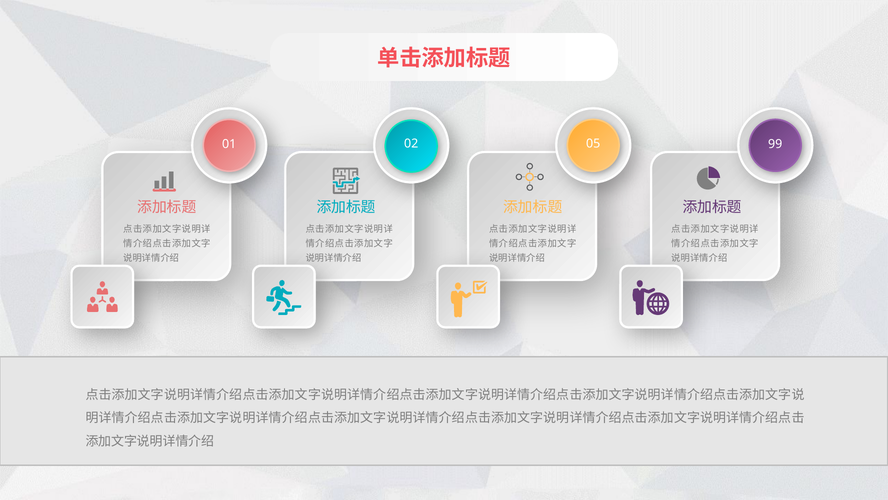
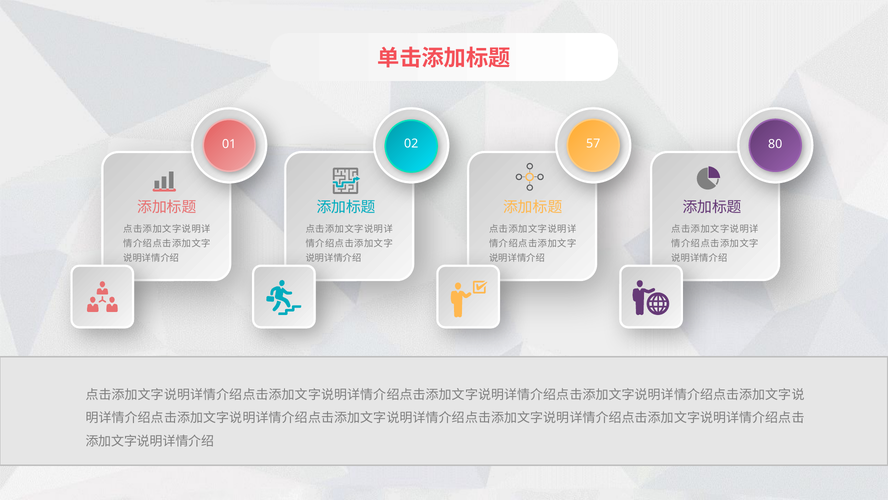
99: 99 -> 80
05: 05 -> 57
